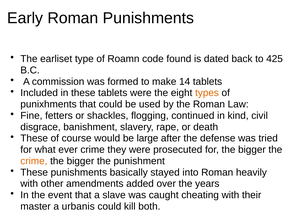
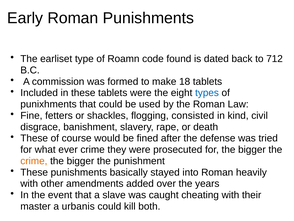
425: 425 -> 712
14: 14 -> 18
types colour: orange -> blue
continued: continued -> consisted
large: large -> fined
